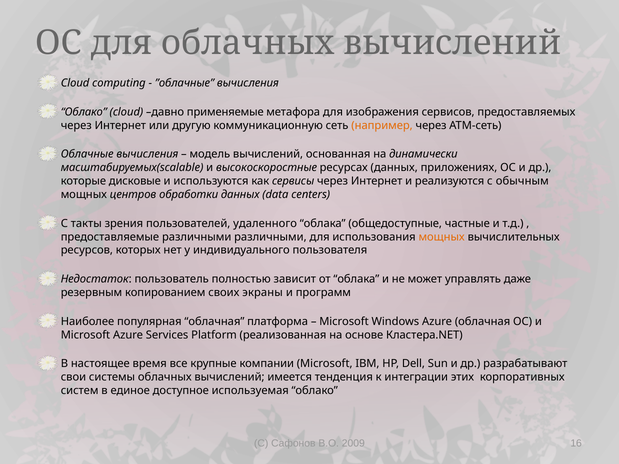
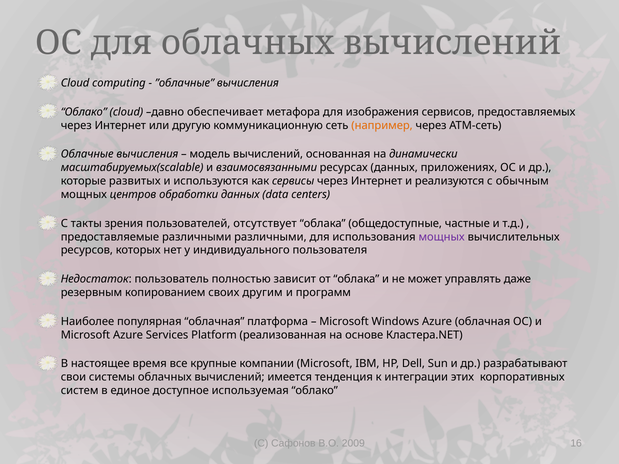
применяемые: применяемые -> обеспечивает
высокоскоростные: высокоскоростные -> взаимосвязанными
дисковые: дисковые -> развитых
удаленного: удаленного -> отсутствует
мощных at (442, 237) colour: orange -> purple
экраны: экраны -> другим
